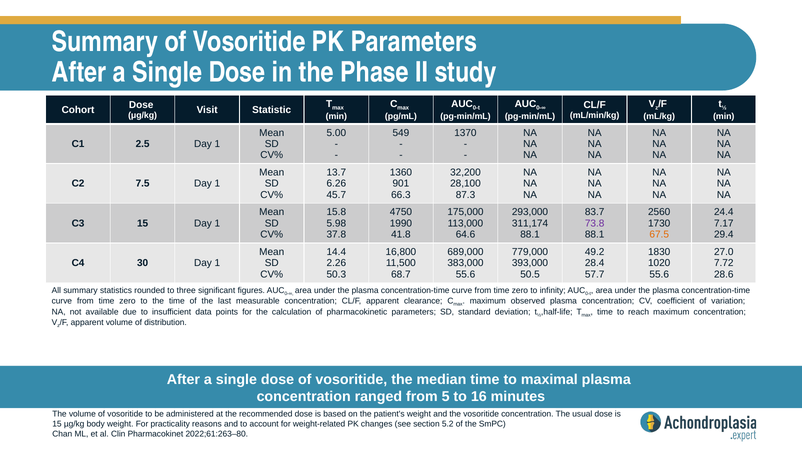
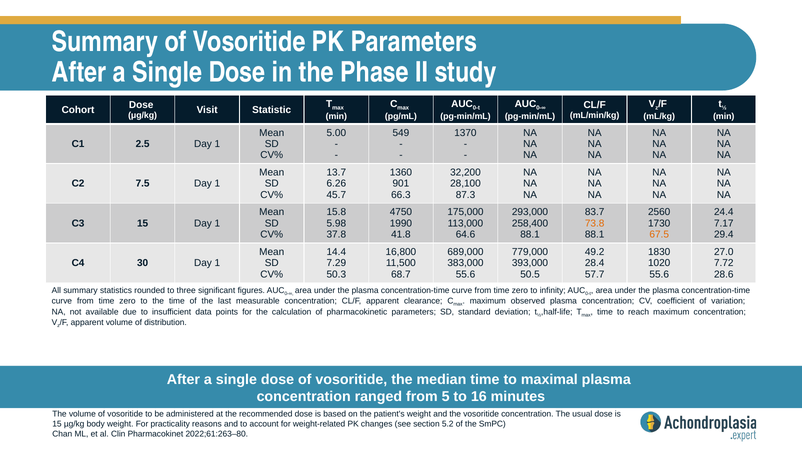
311,174: 311,174 -> 258,400
73.8 colour: purple -> orange
2.26: 2.26 -> 7.29
